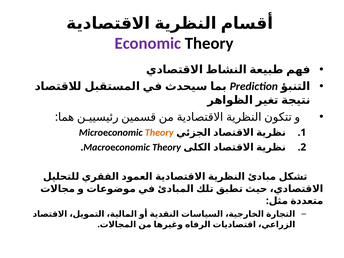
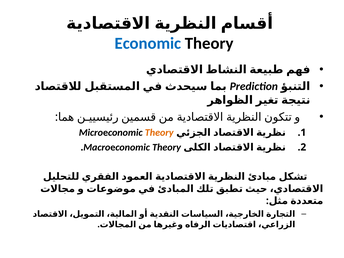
Economic colour: purple -> blue
